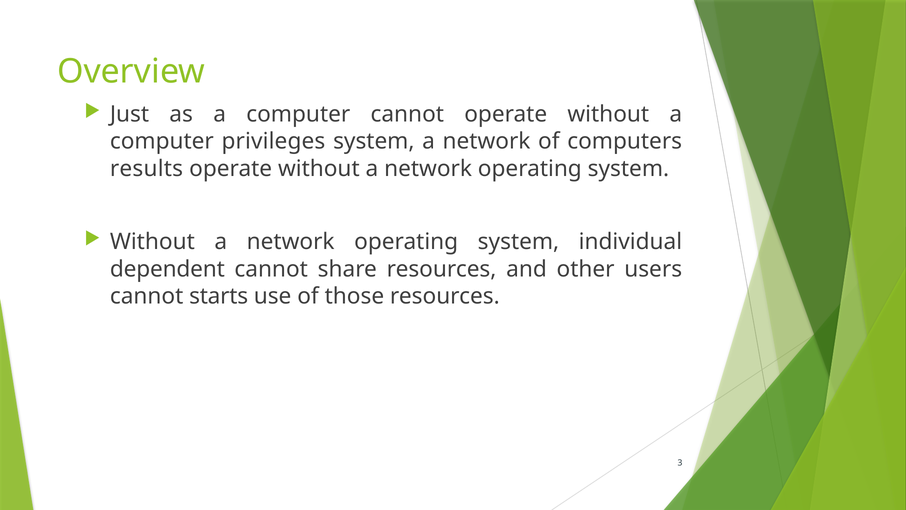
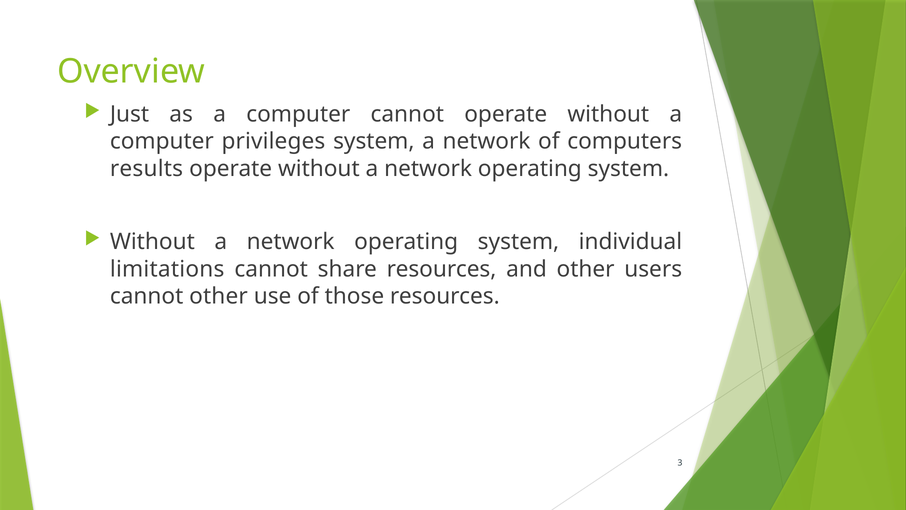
dependent: dependent -> limitations
cannot starts: starts -> other
